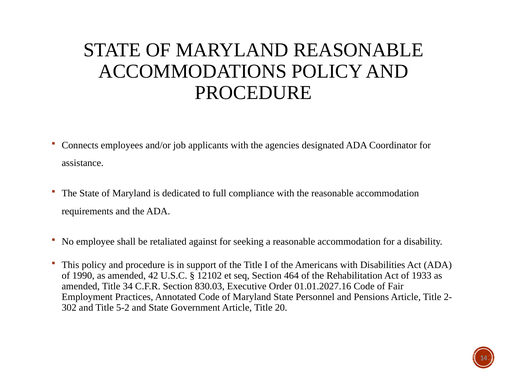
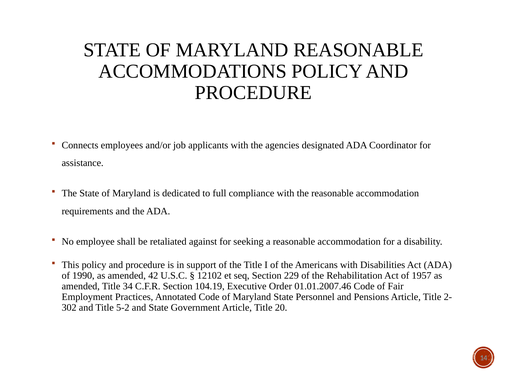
464: 464 -> 229
1933: 1933 -> 1957
830.03: 830.03 -> 104.19
01.01.2027.16: 01.01.2027.16 -> 01.01.2007.46
